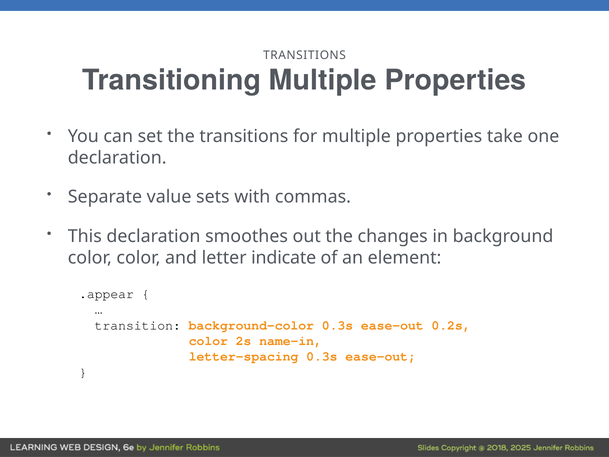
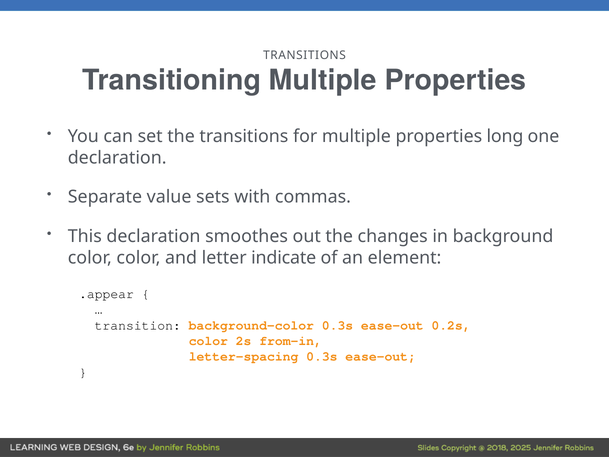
take: take -> long
name-in: name-in -> from-in
